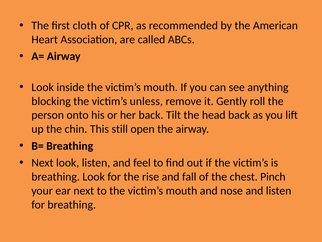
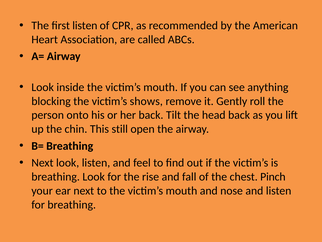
first cloth: cloth -> listen
unless: unless -> shows
